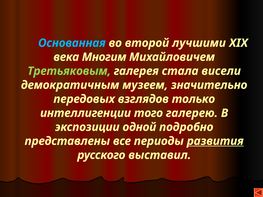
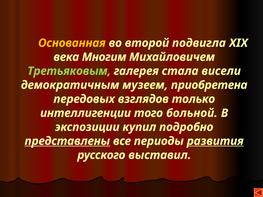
Основанная colour: light blue -> yellow
лучшими: лучшими -> подвигла
значительно: значительно -> приобретена
галерею: галерею -> больной
одной: одной -> купил
представлены underline: none -> present
